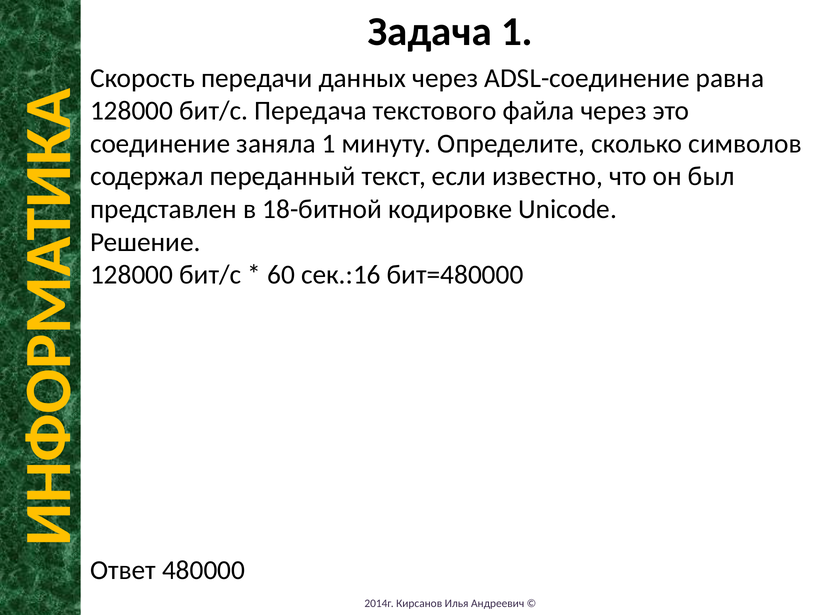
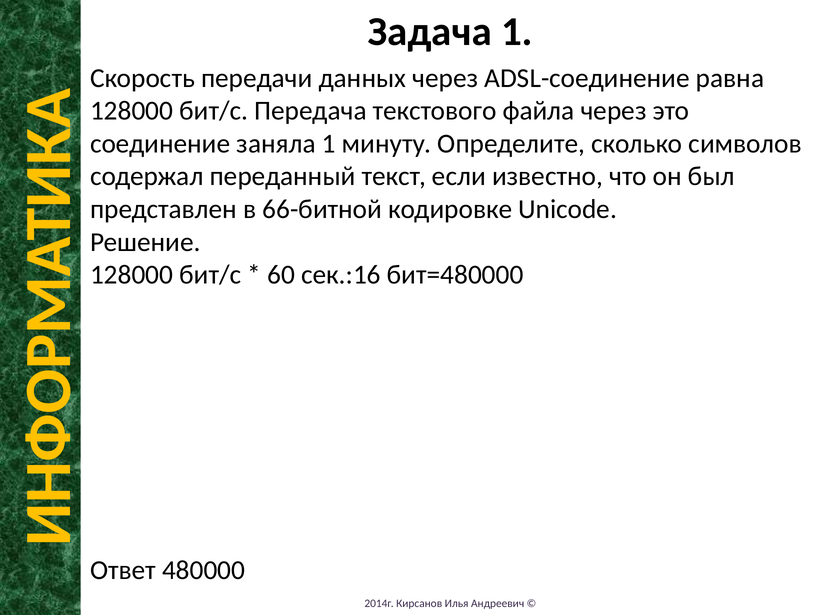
18-битной: 18-битной -> 66-битной
